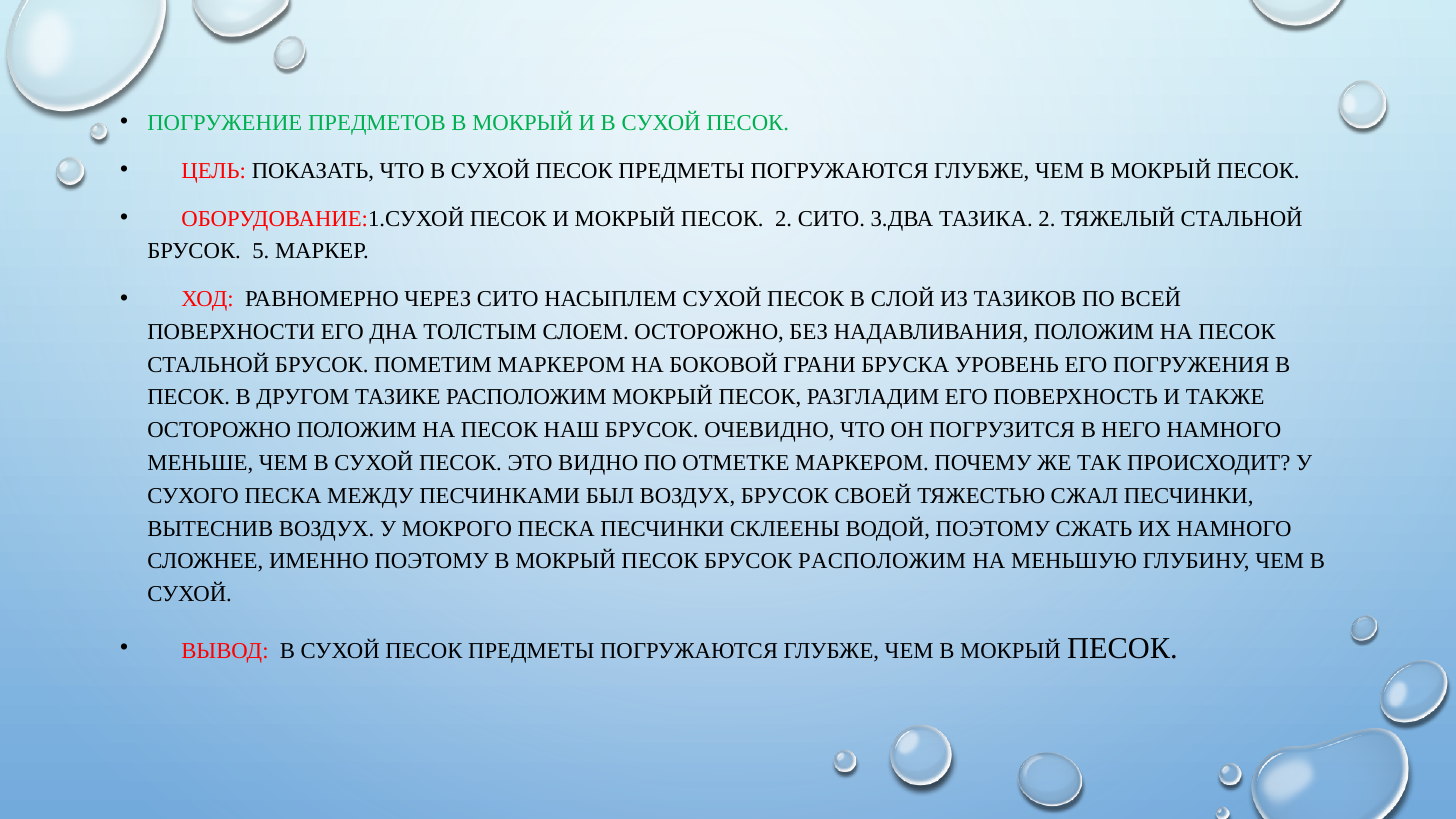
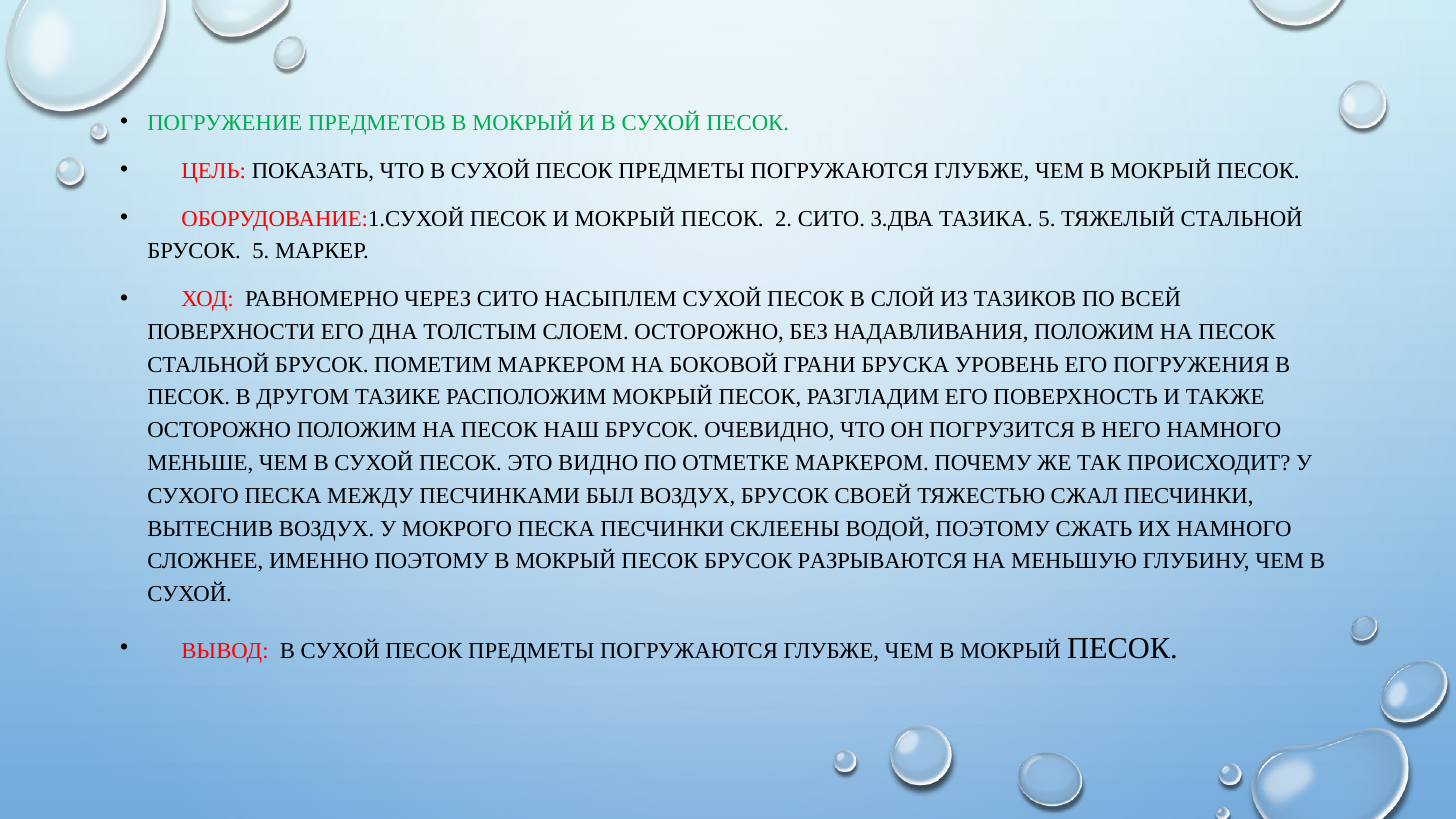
ТАЗИКА 2: 2 -> 5
БРУСОК РАСПОЛОЖИМ: РАСПОЛОЖИМ -> РАЗРЫВАЮТСЯ
